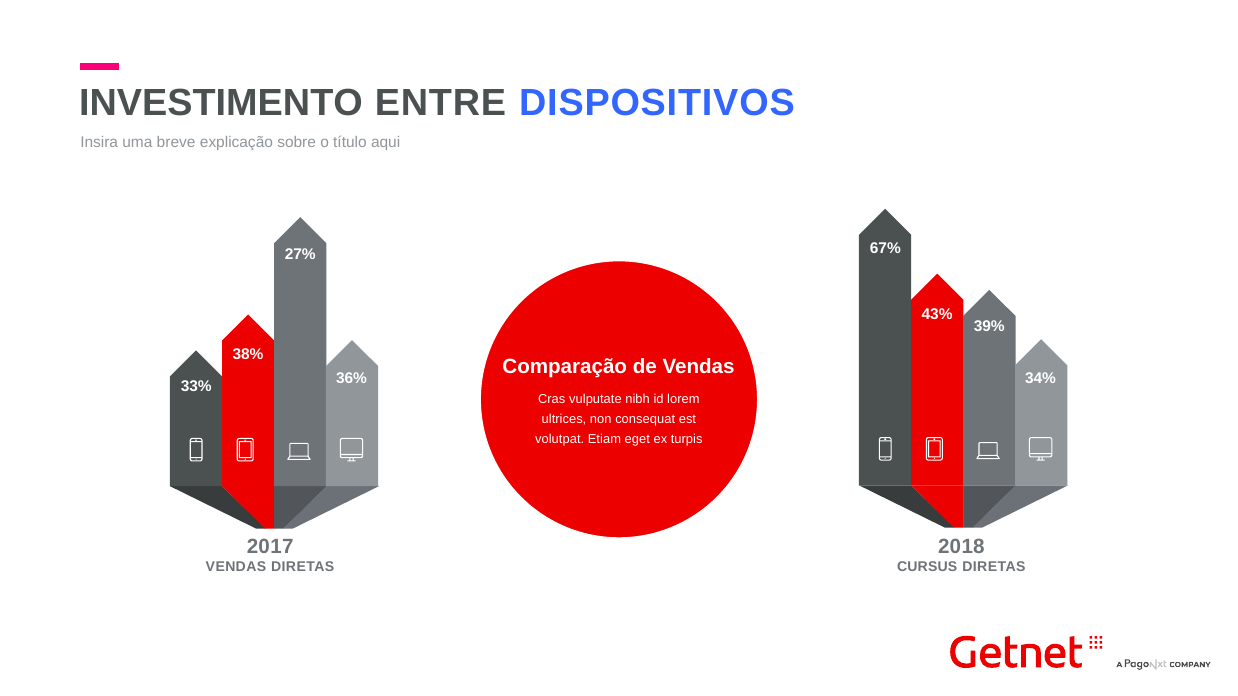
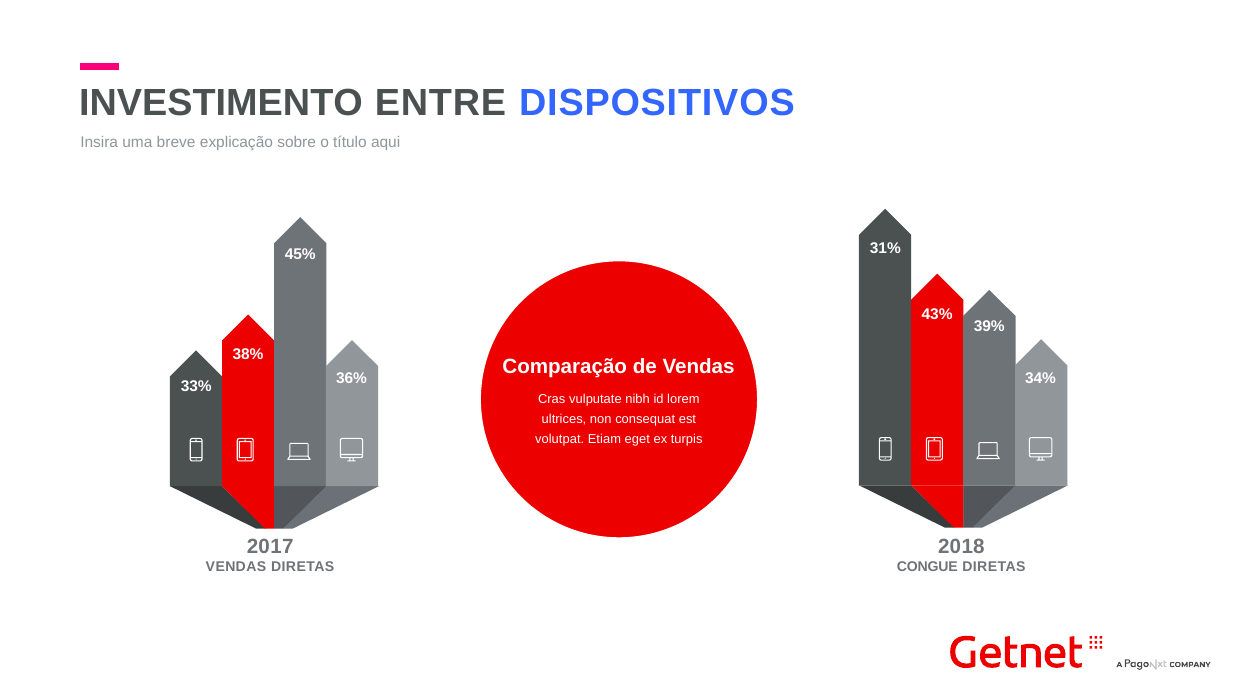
67%: 67% -> 31%
27%: 27% -> 45%
CURSUS: CURSUS -> CONGUE
